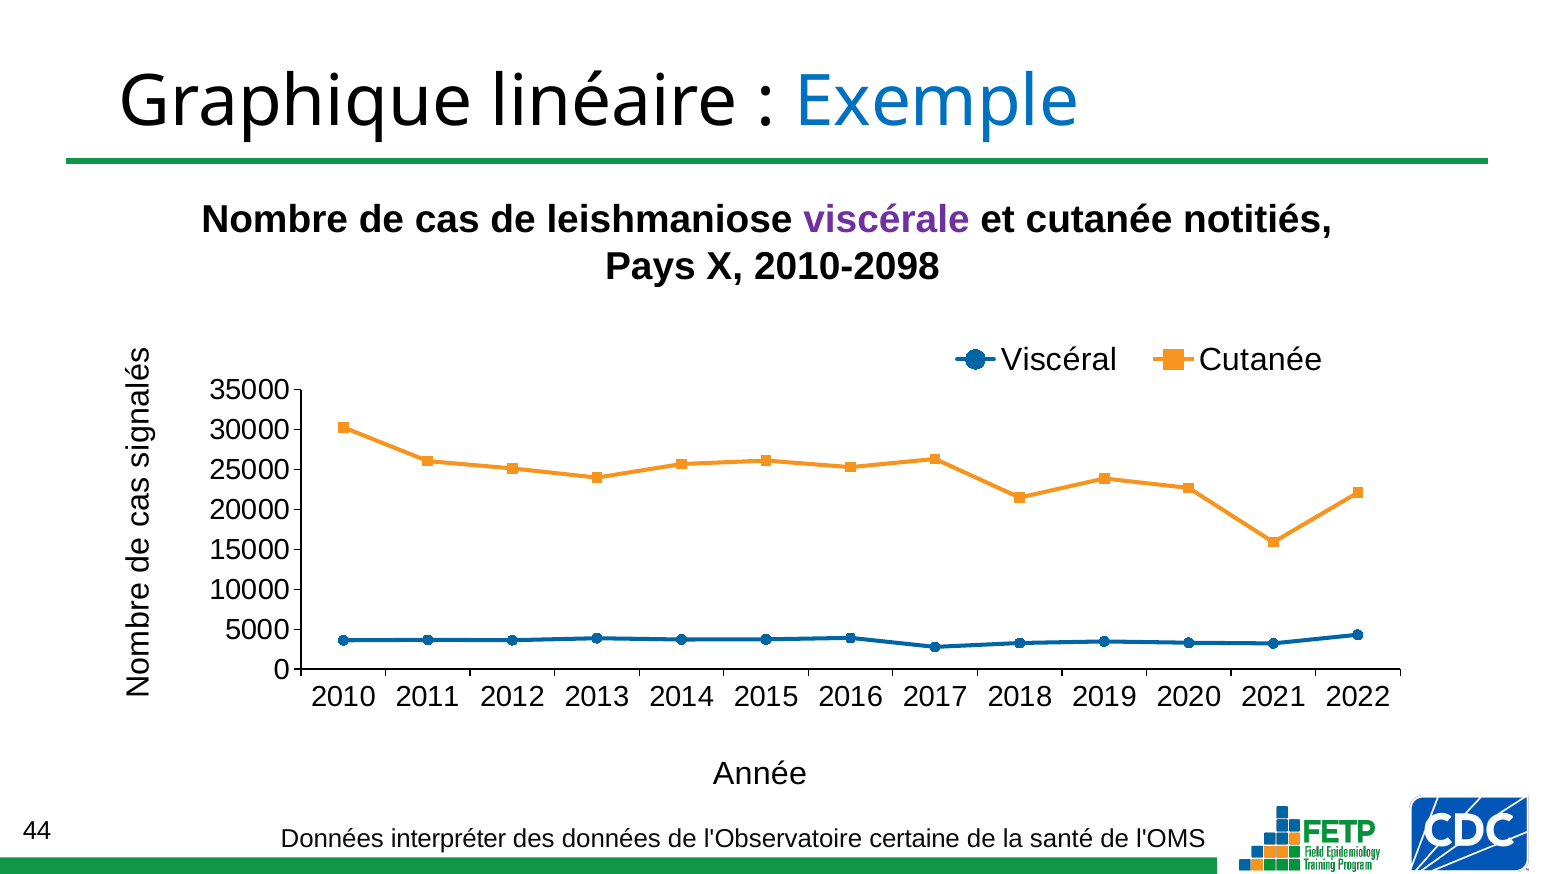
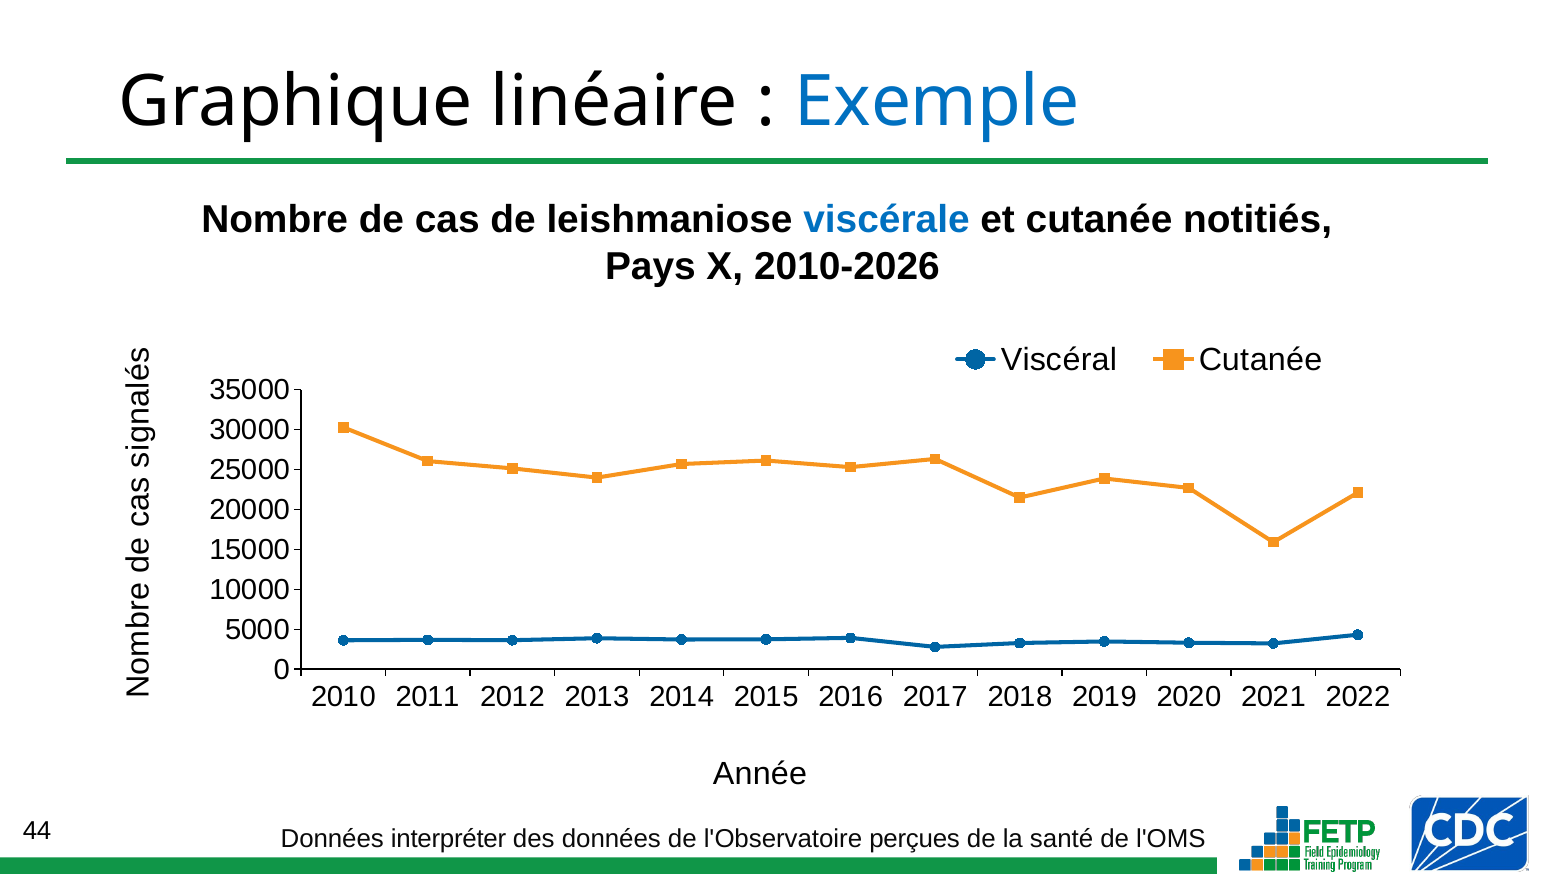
viscérale colour: purple -> blue
2010-2098: 2010-2098 -> 2010-2026
certaine: certaine -> perçues
